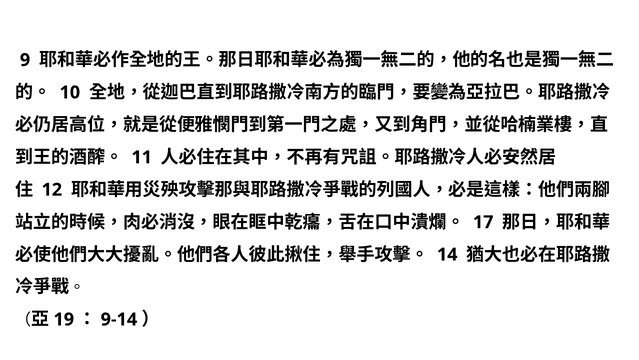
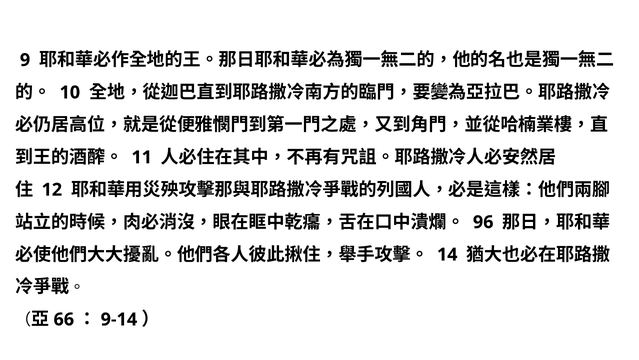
17: 17 -> 96
19: 19 -> 66
